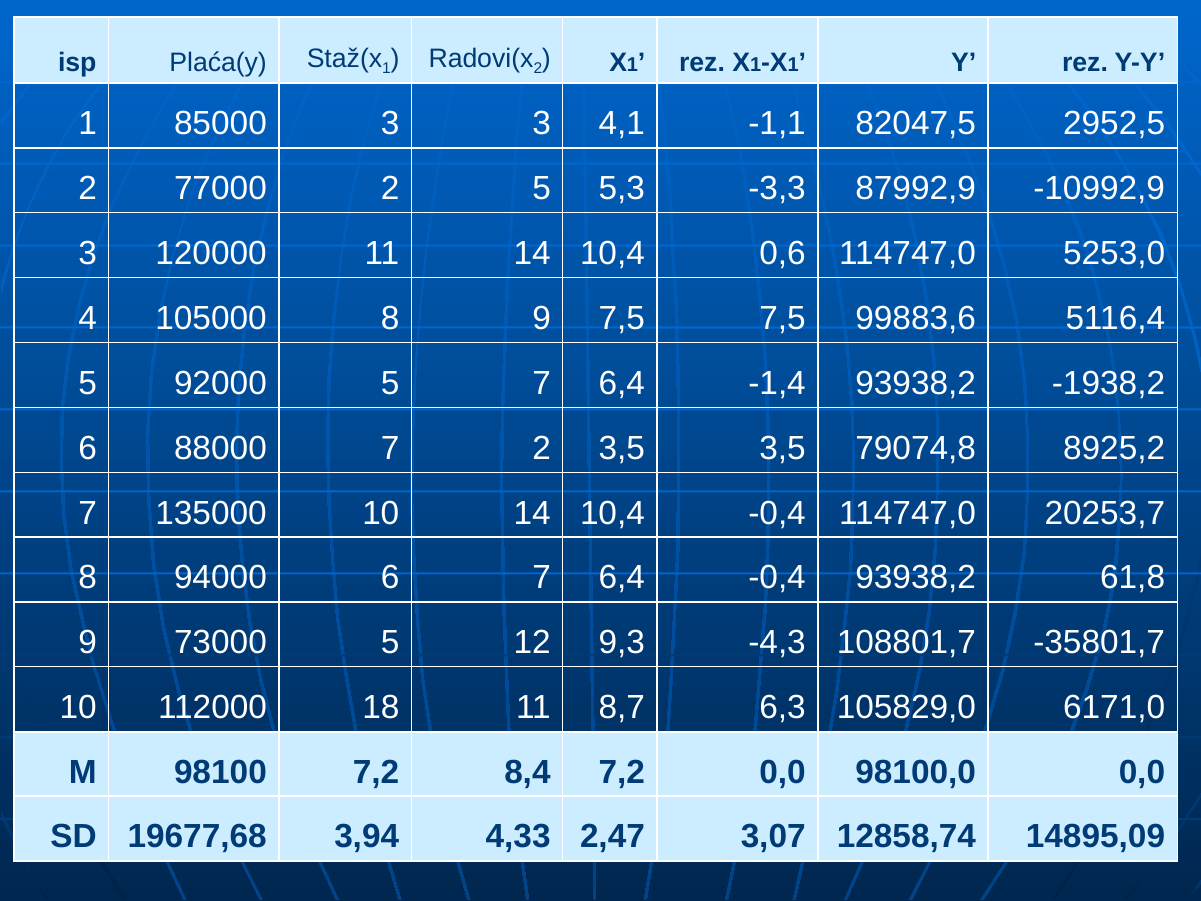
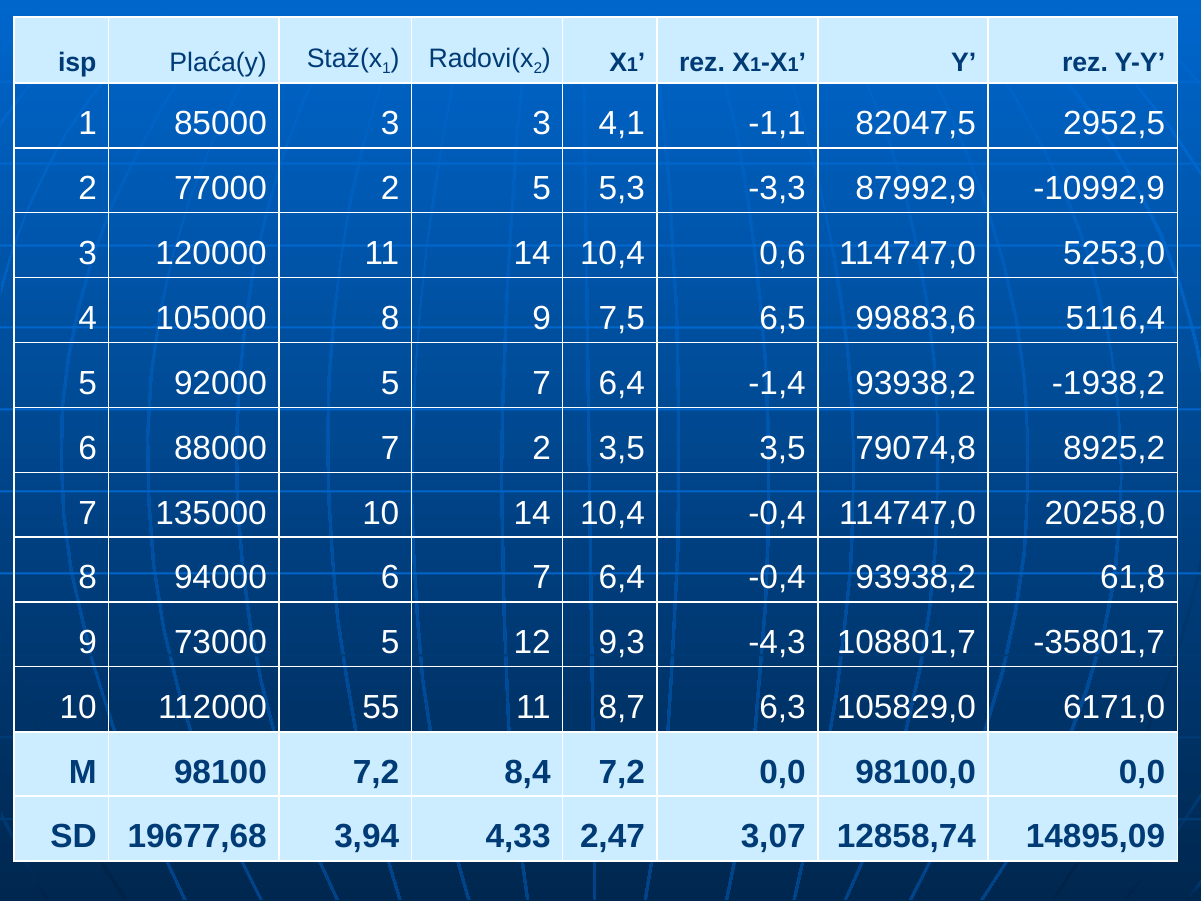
7,5 7,5: 7,5 -> 6,5
20253,7: 20253,7 -> 20258,0
18: 18 -> 55
